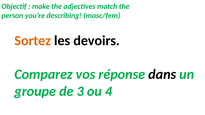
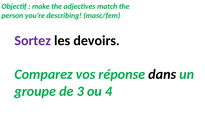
Sortez colour: orange -> purple
